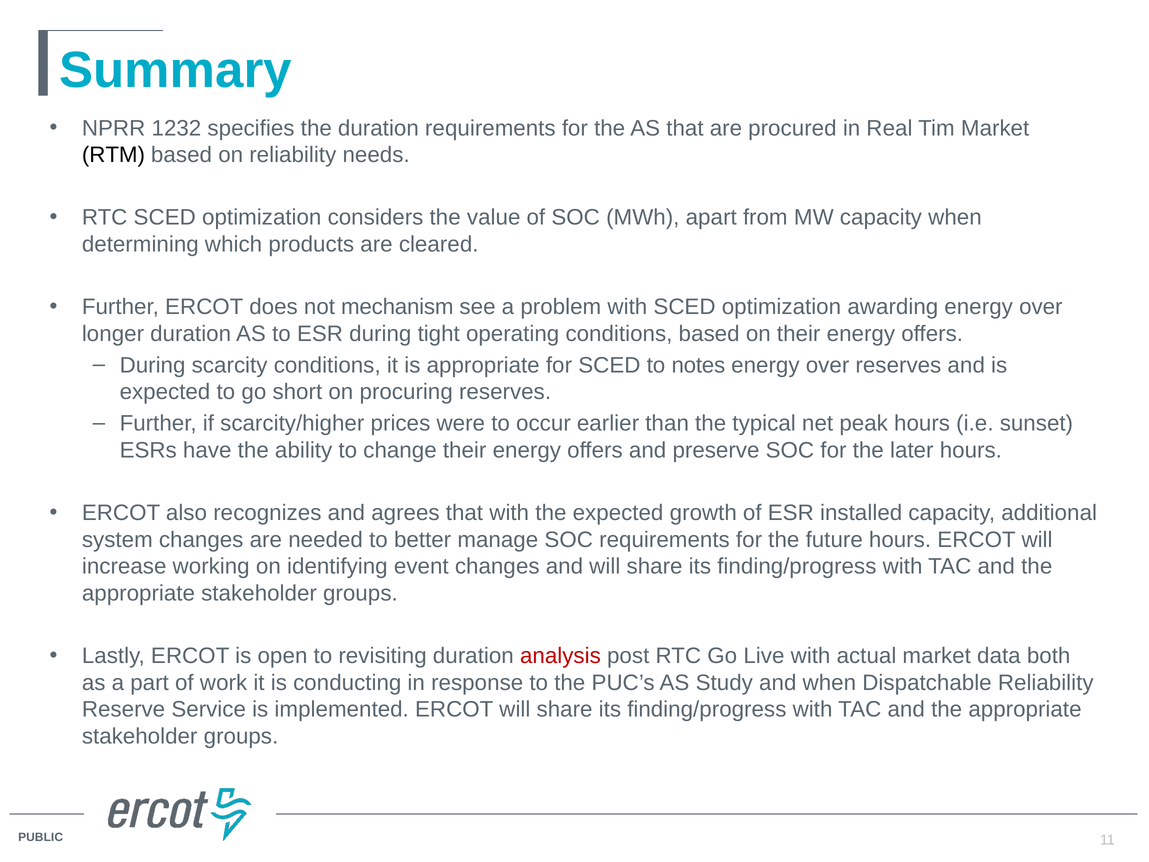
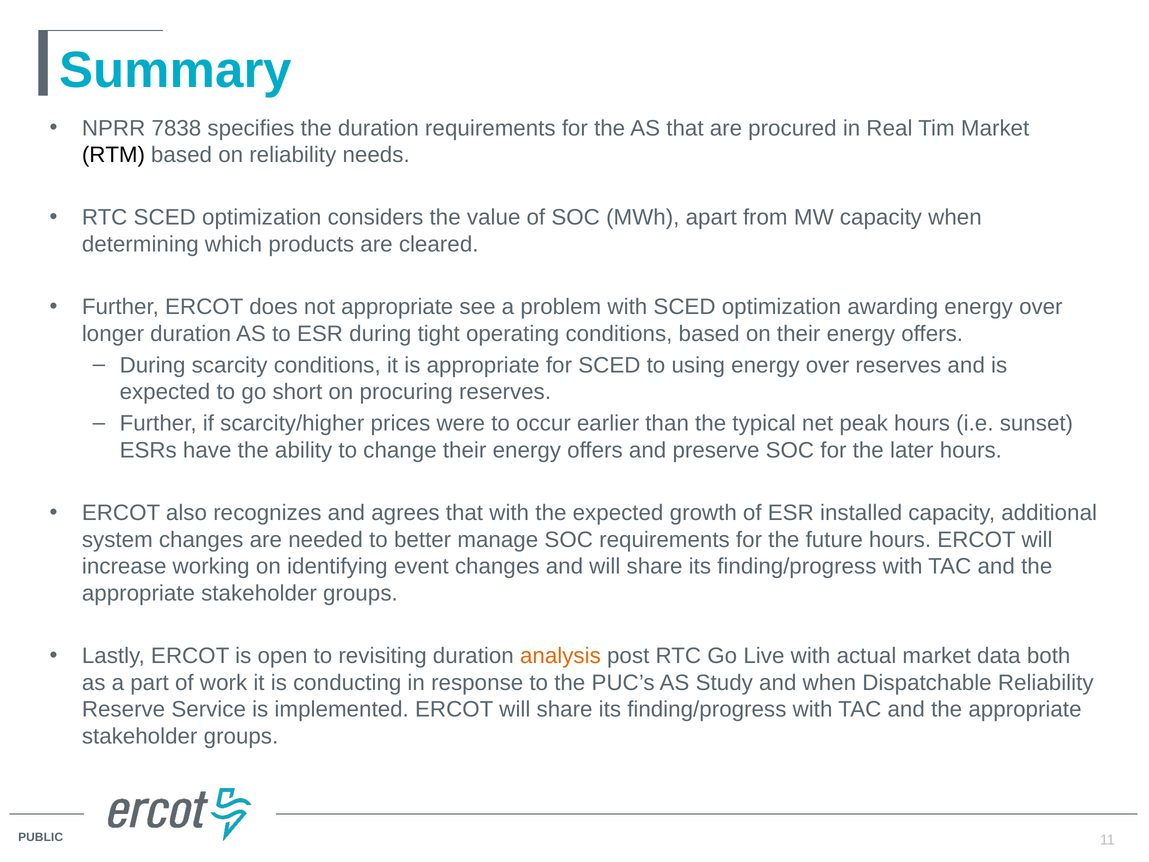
1232: 1232 -> 7838
not mechanism: mechanism -> appropriate
notes: notes -> using
analysis colour: red -> orange
